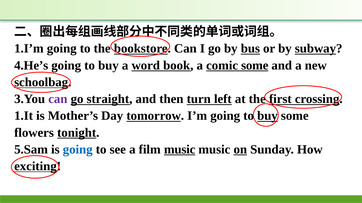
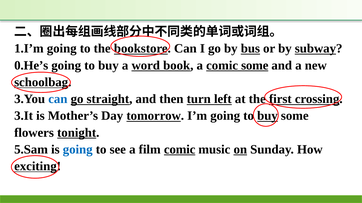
4.He’s: 4.He’s -> 0.He’s
can at (58, 99) colour: purple -> blue
1.It: 1.It -> 3.It
film music: music -> comic
